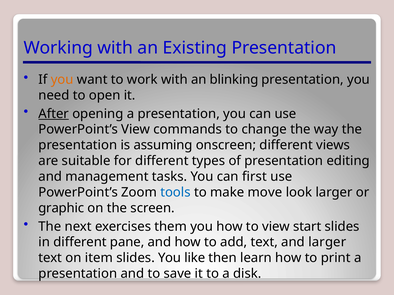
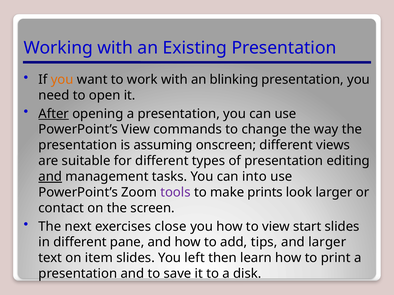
and at (50, 177) underline: none -> present
first: first -> into
tools colour: blue -> purple
move: move -> prints
graphic: graphic -> contact
them: them -> close
add text: text -> tips
like: like -> left
